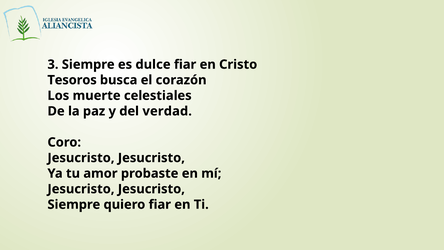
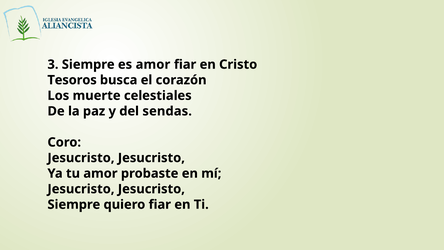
es dulce: dulce -> amor
verdad: verdad -> sendas
